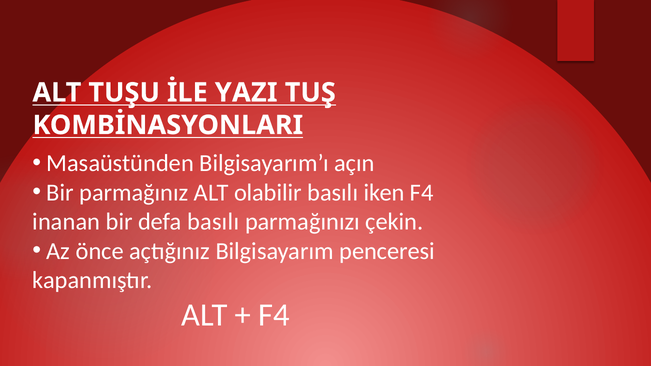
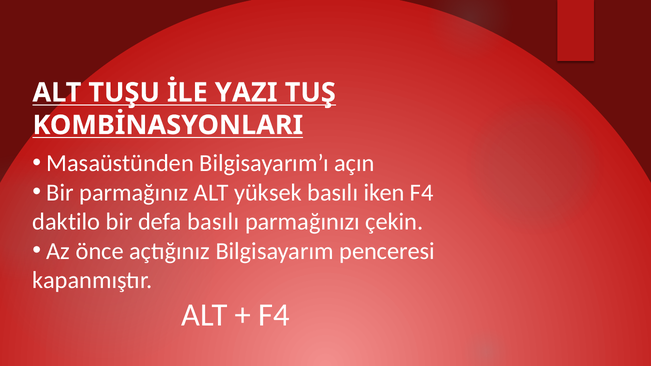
olabilir: olabilir -> yüksek
inanan: inanan -> daktilo
